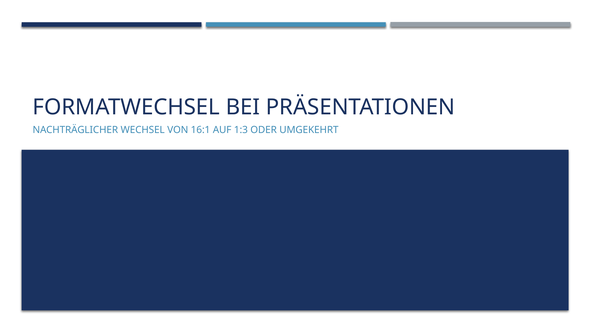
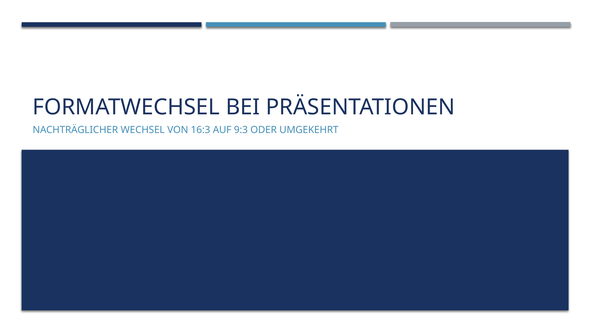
16:1: 16:1 -> 16:3
1:3: 1:3 -> 9:3
